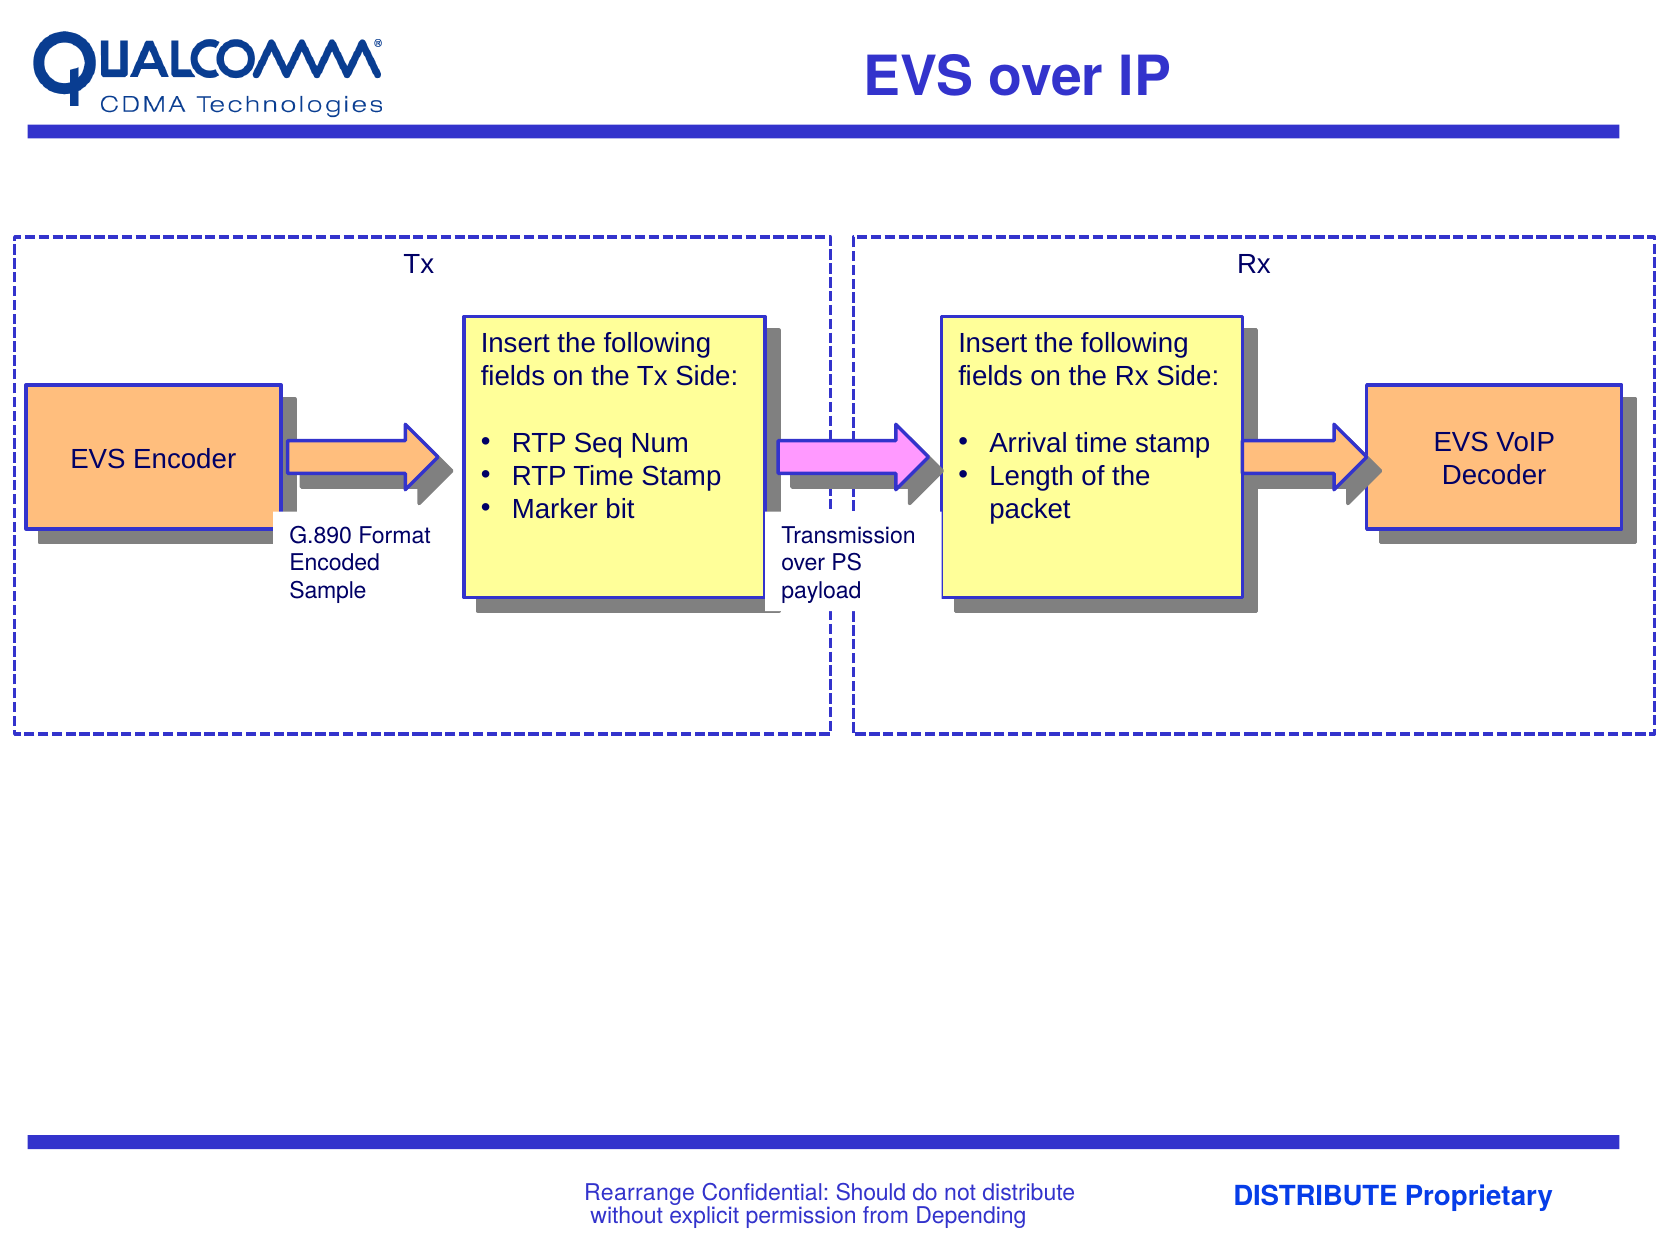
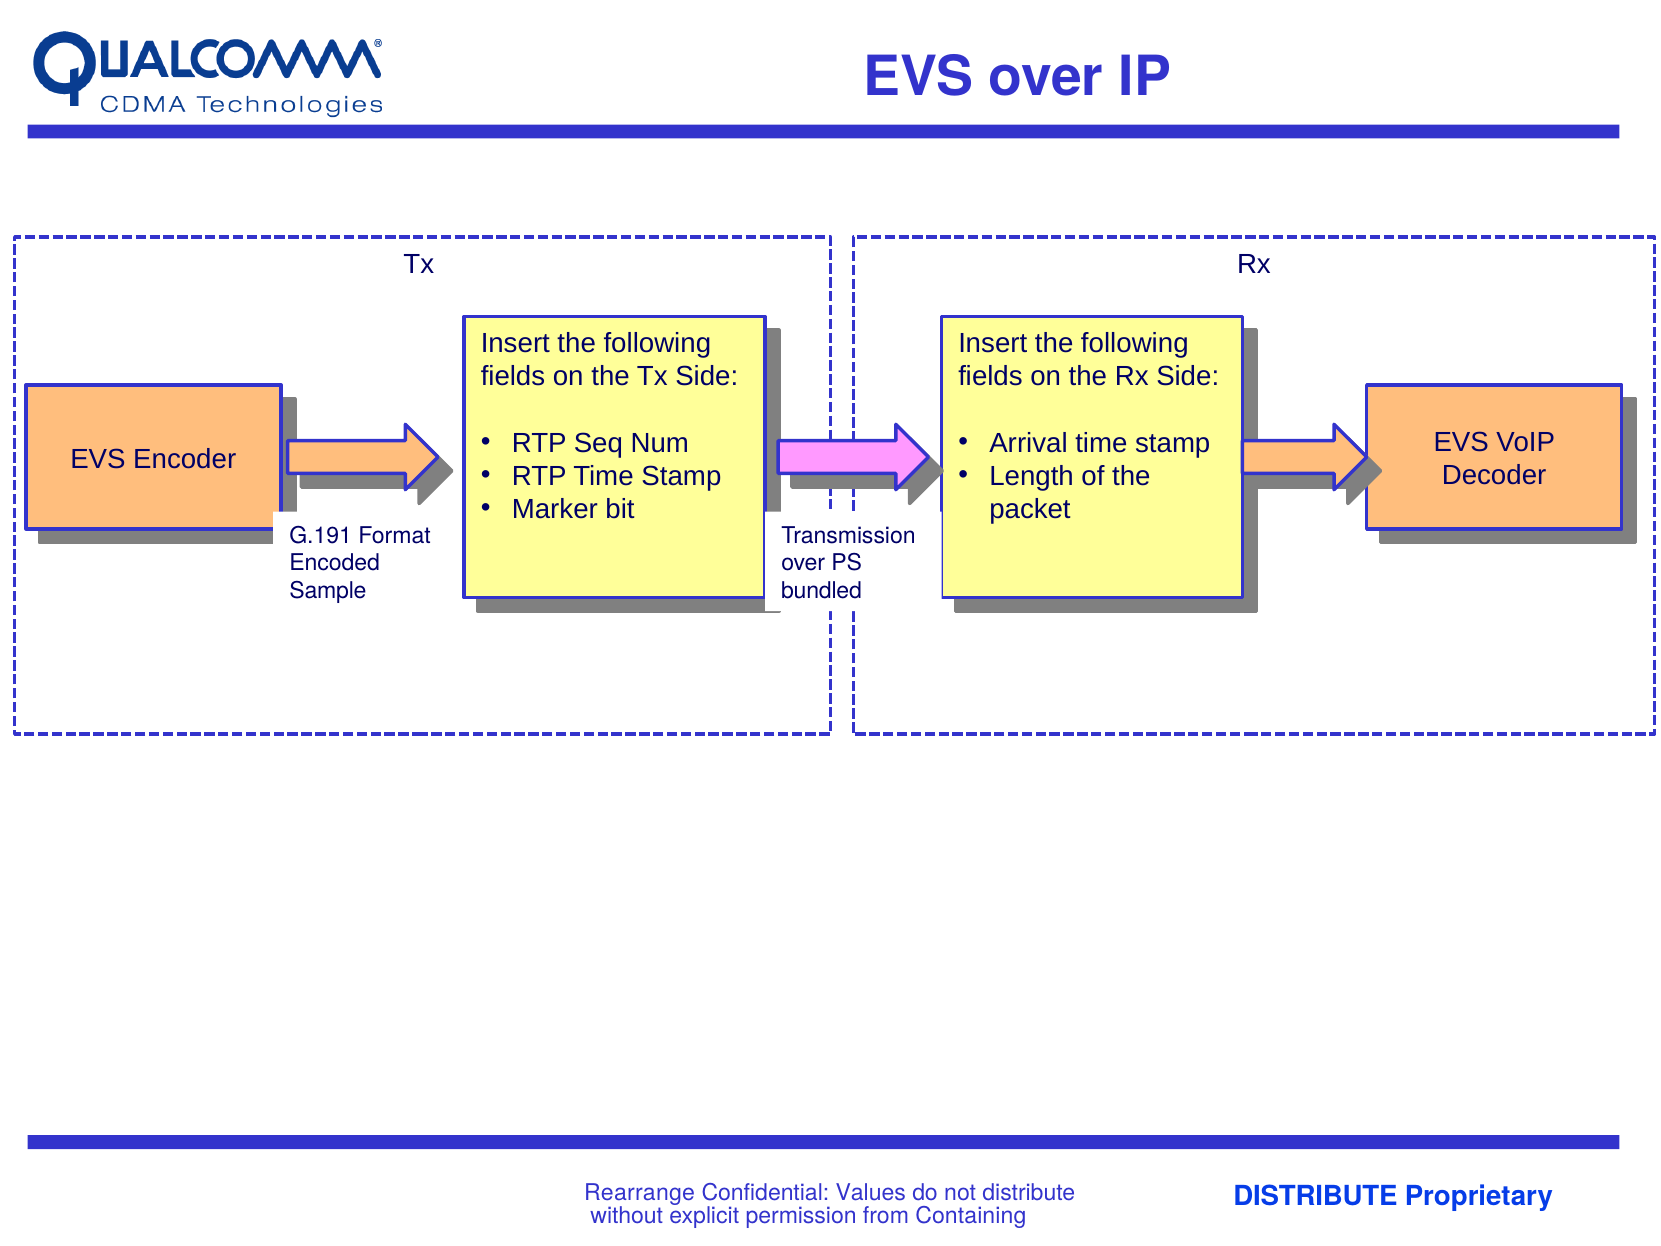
G.890: G.890 -> G.191
payload: payload -> bundled
Should: Should -> Values
Depending: Depending -> Containing
